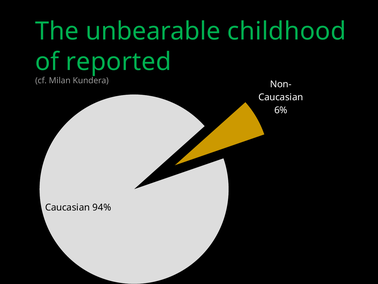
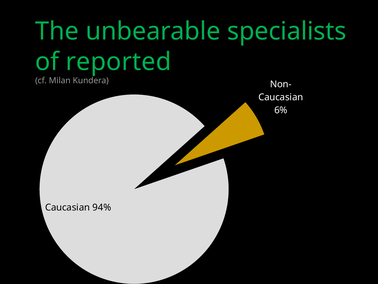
childhood: childhood -> specialists
